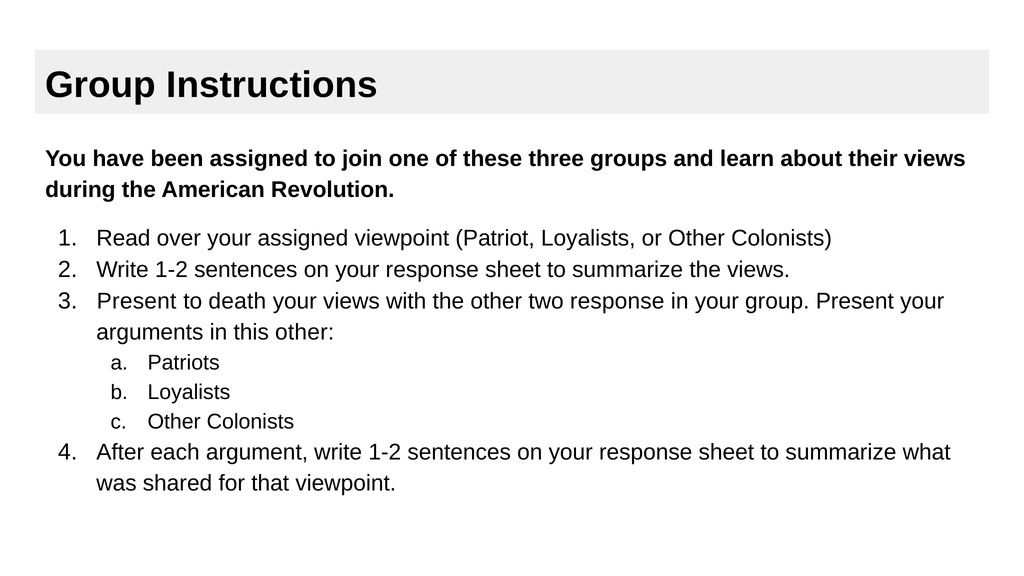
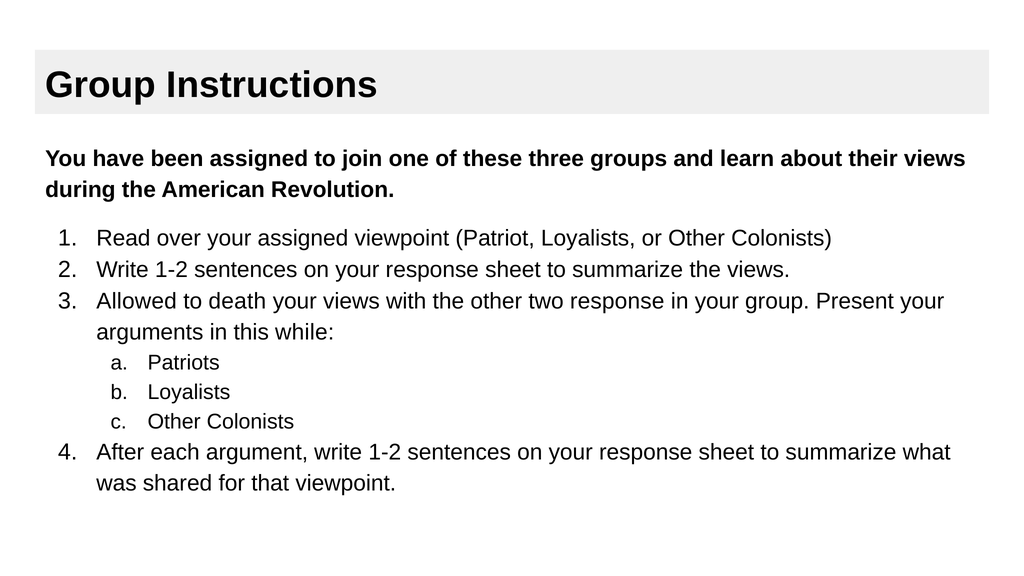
Present at (137, 301): Present -> Allowed
this other: other -> while
